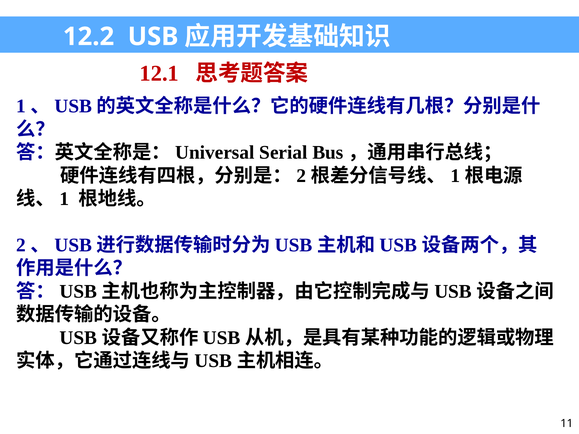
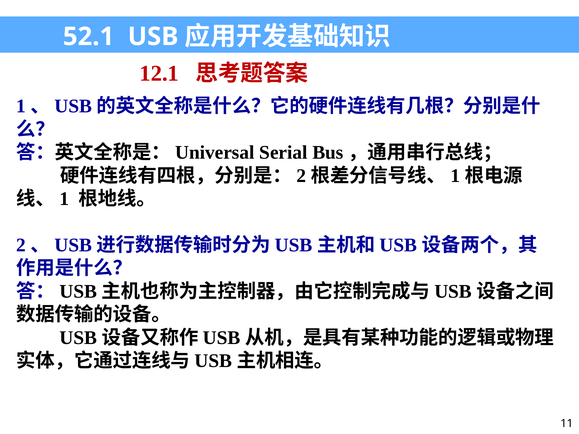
12.2: 12.2 -> 52.1
